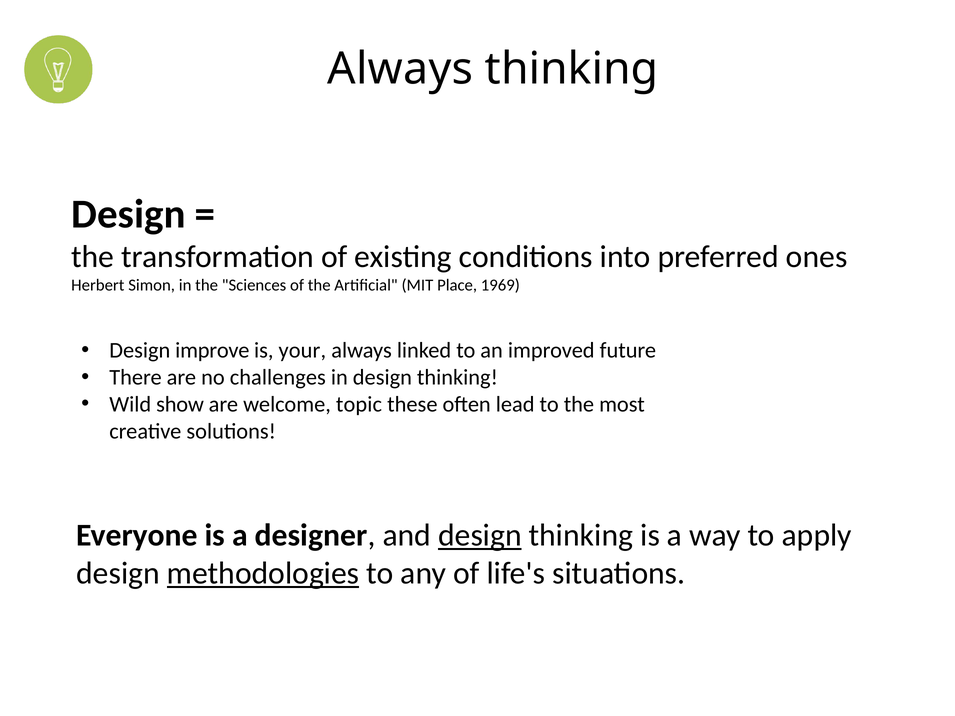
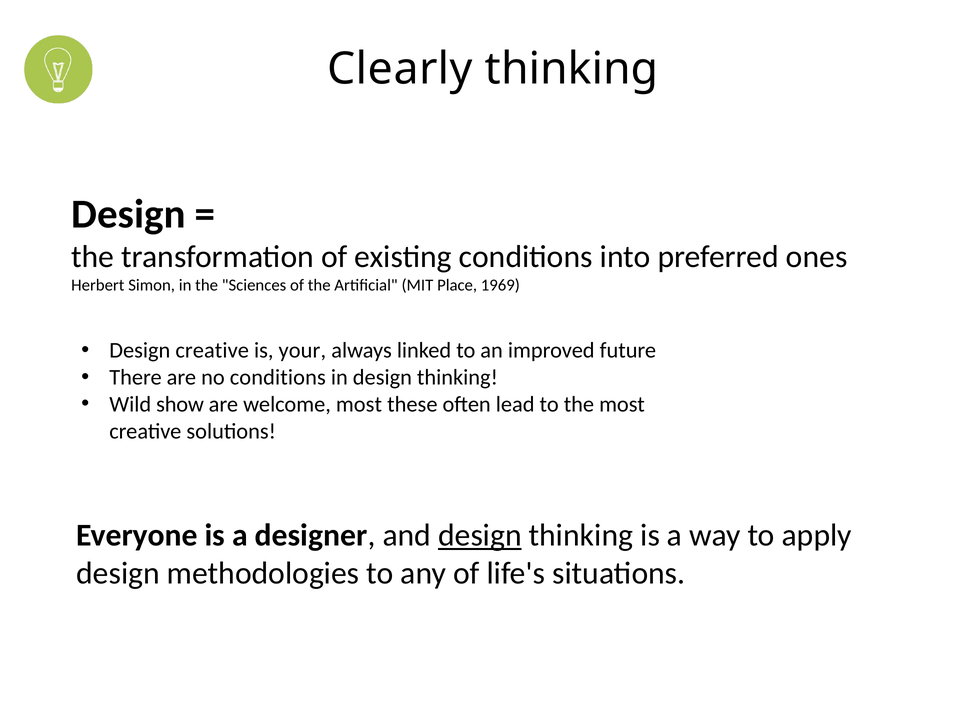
Always at (400, 69): Always -> Clearly
Design improve: improve -> creative
no challenges: challenges -> conditions
welcome topic: topic -> most
methodologies underline: present -> none
